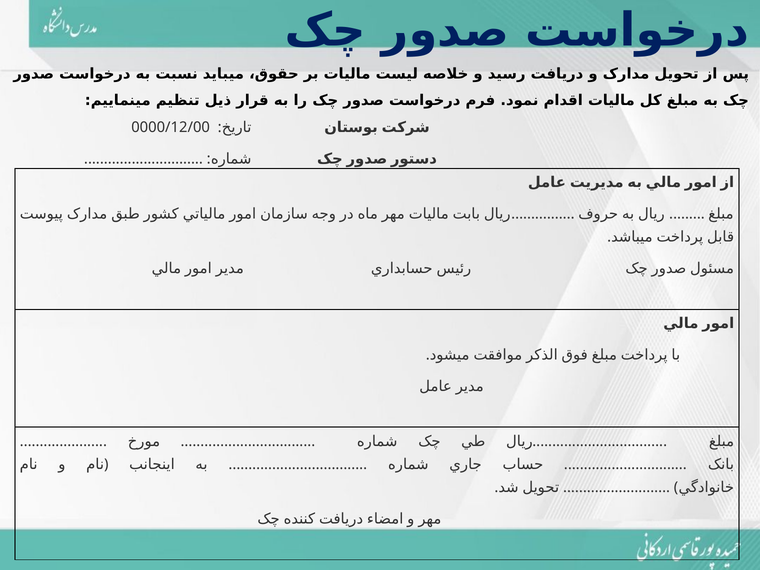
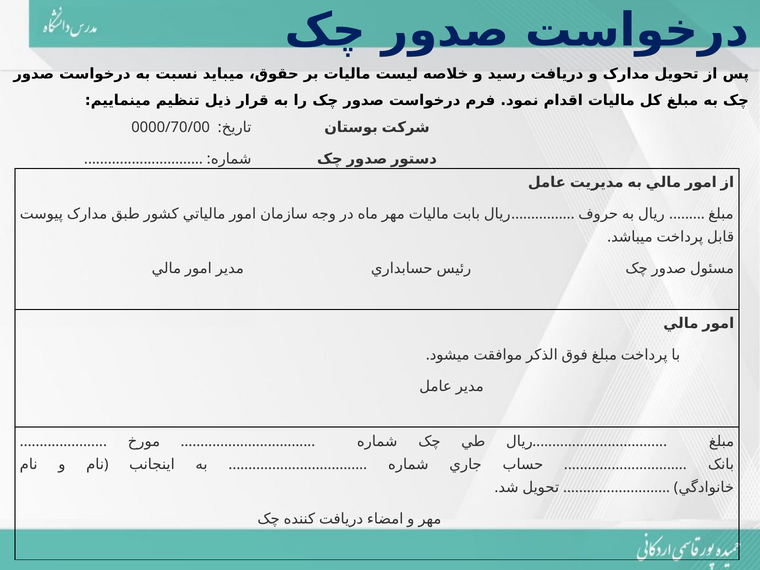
0000/12/00: 0000/12/00 -> 0000/70/00
